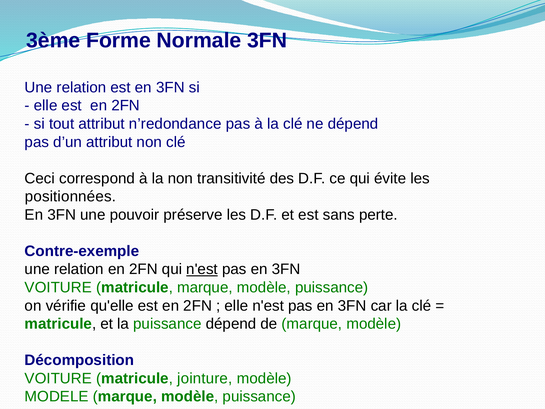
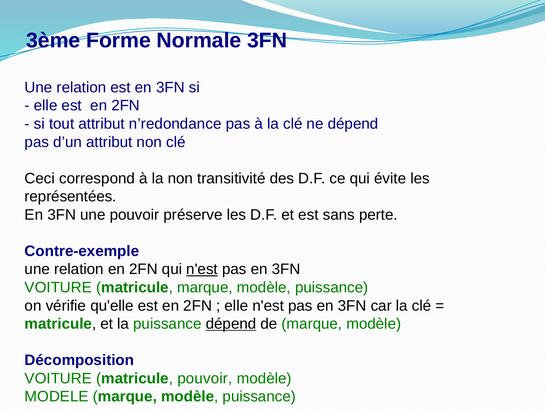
positionnées: positionnées -> représentées
dépend at (231, 324) underline: none -> present
matricule jointure: jointure -> pouvoir
